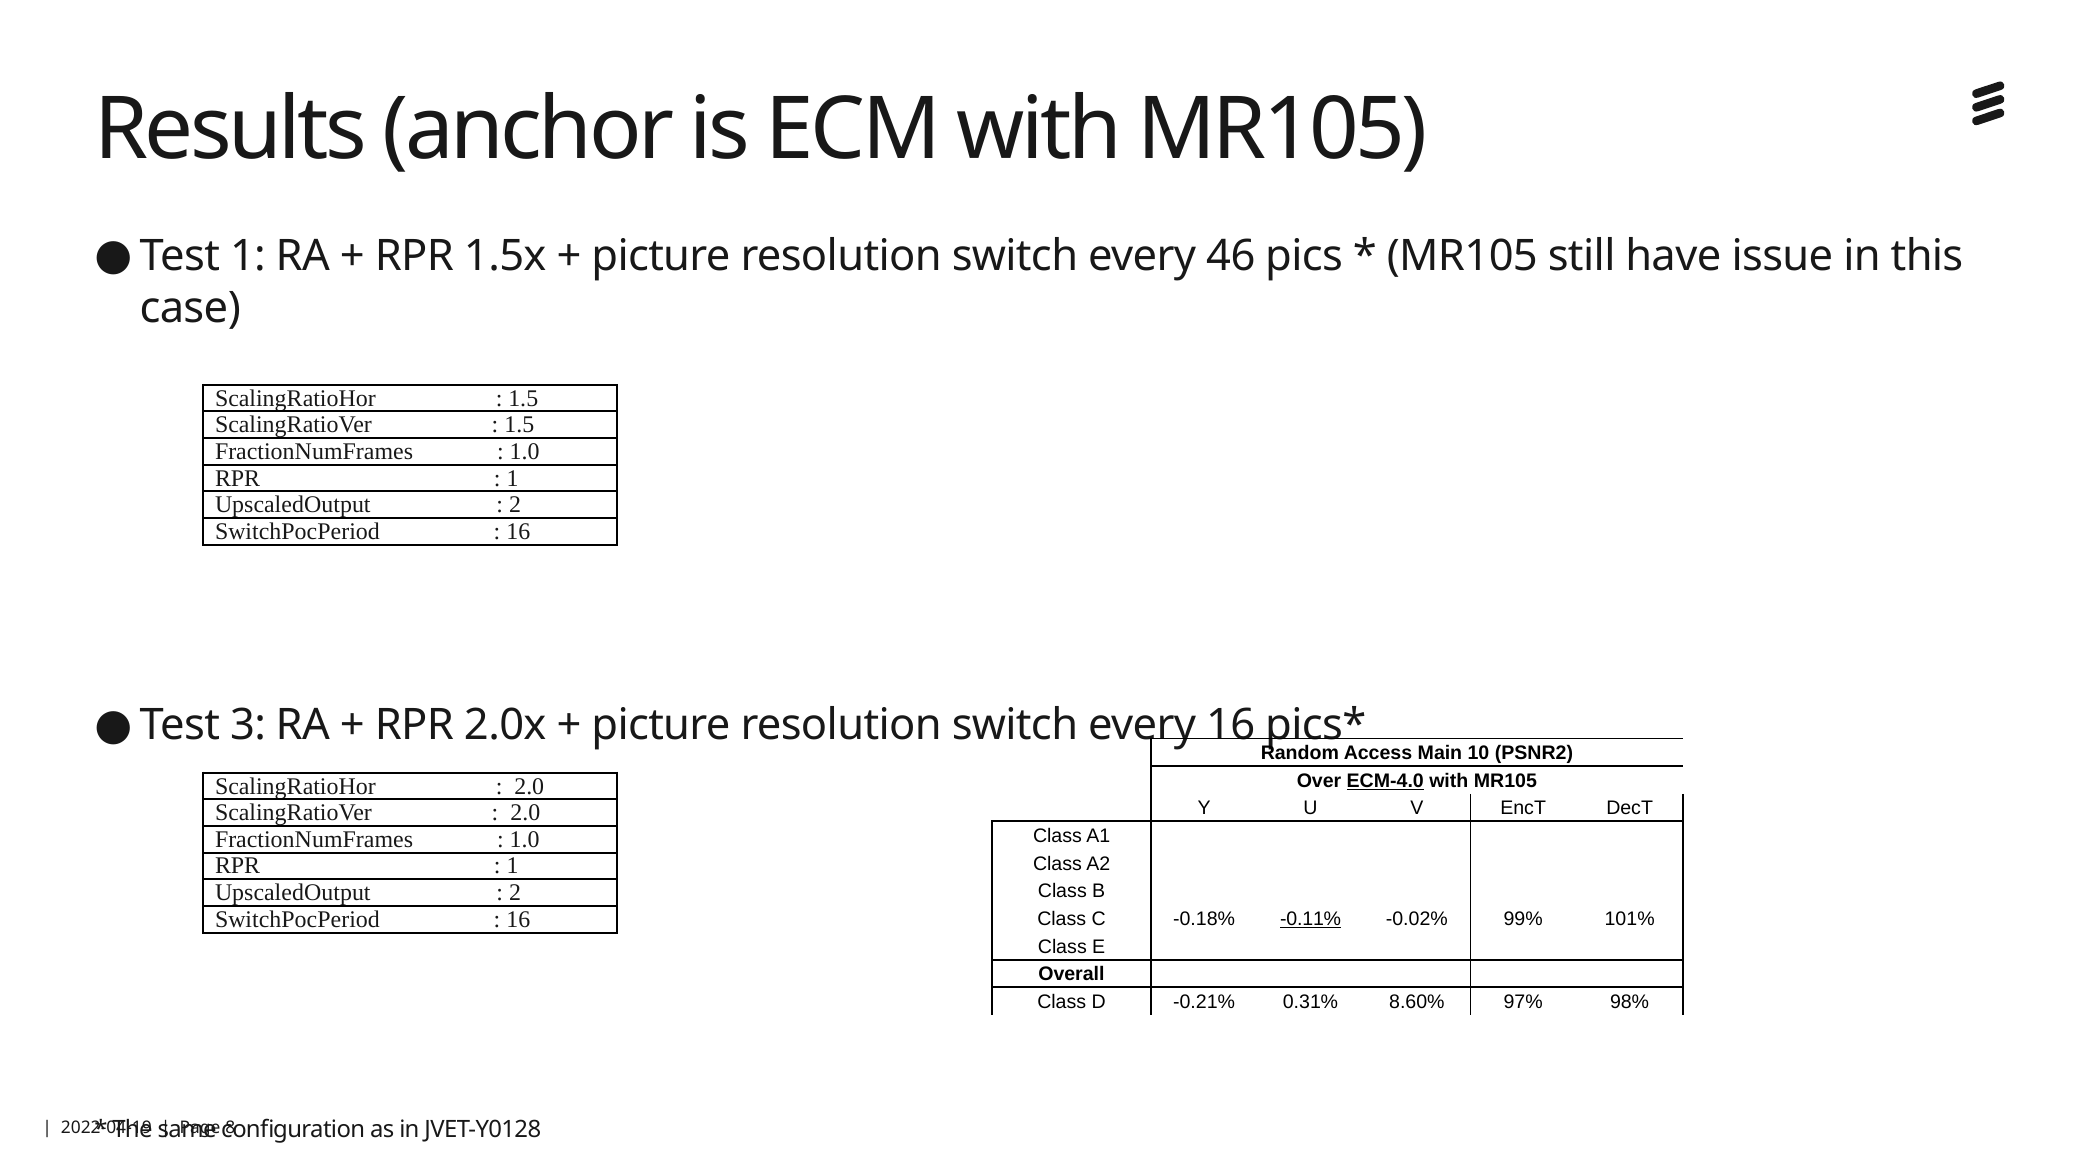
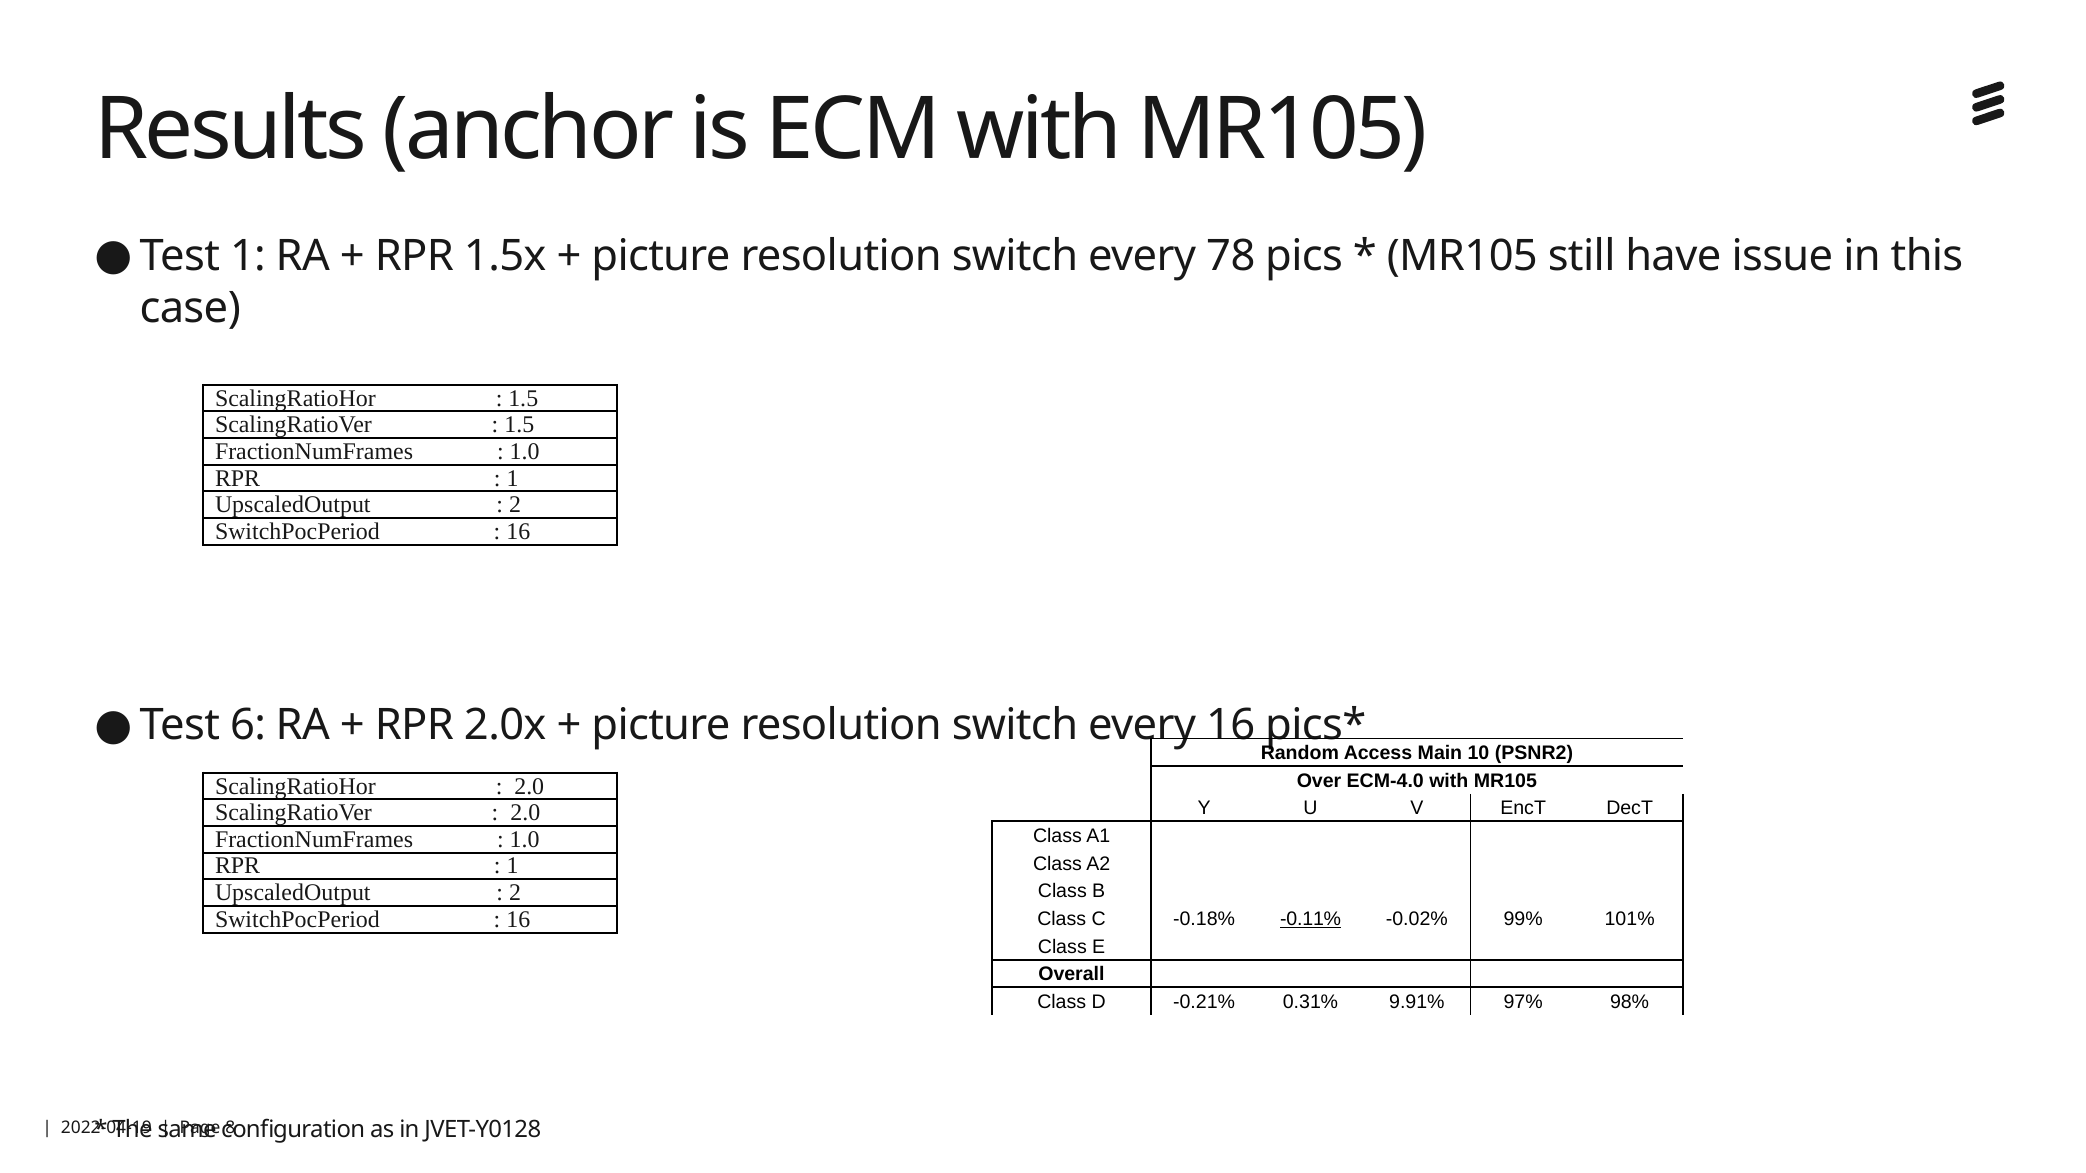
46: 46 -> 78
3: 3 -> 6
ECM-4.0 underline: present -> none
8.60%: 8.60% -> 9.91%
